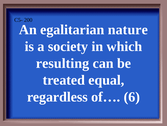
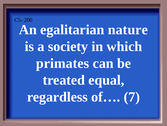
resulting: resulting -> primates
6: 6 -> 7
